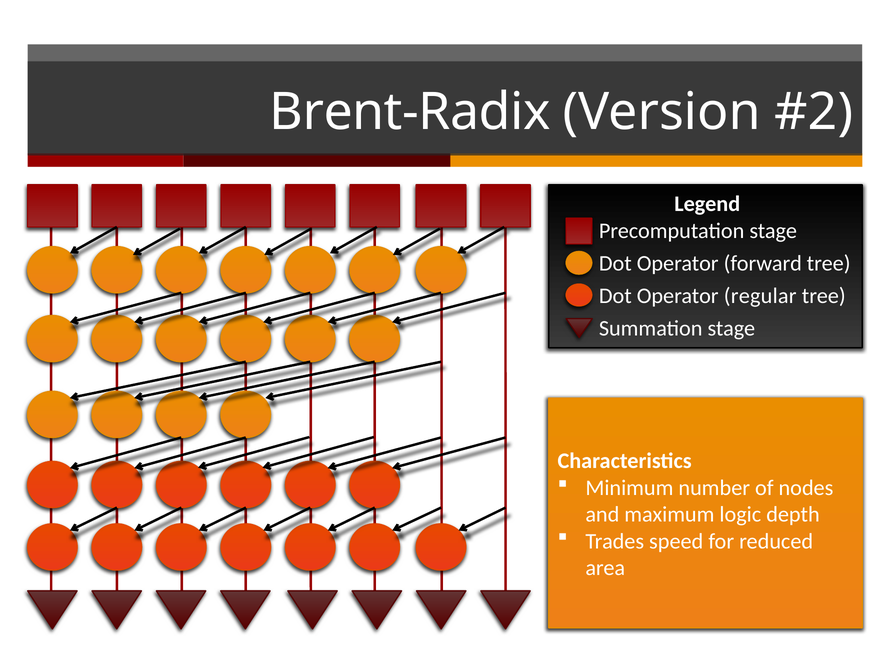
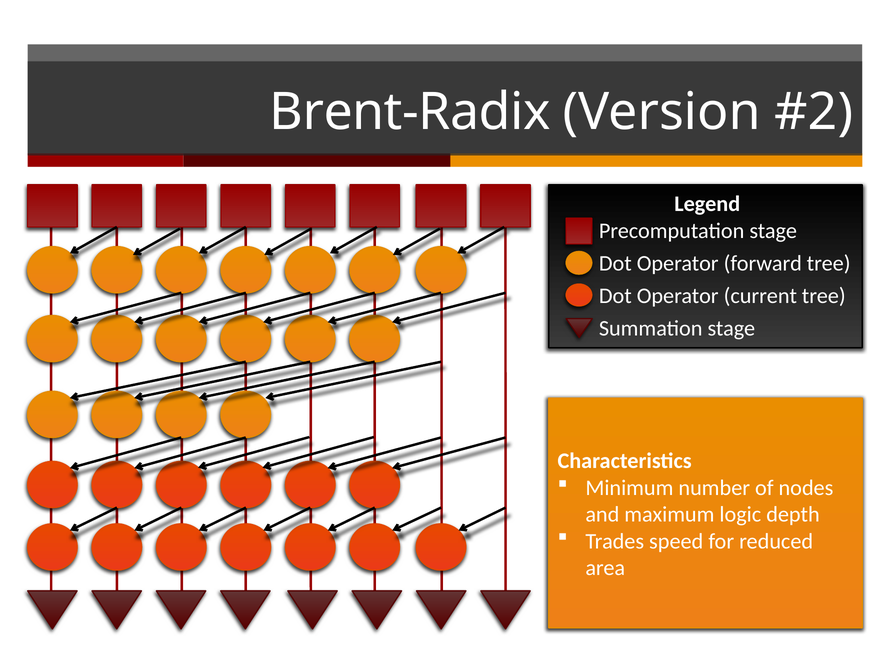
regular: regular -> current
